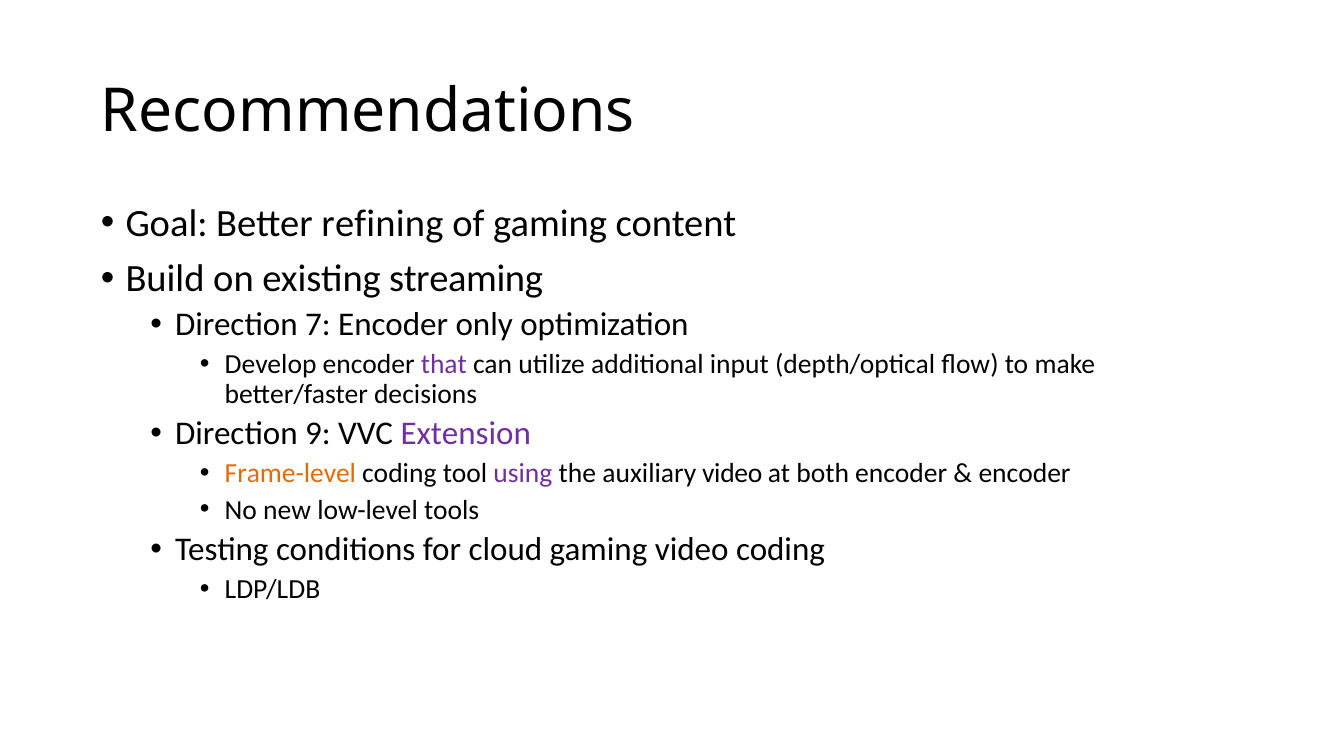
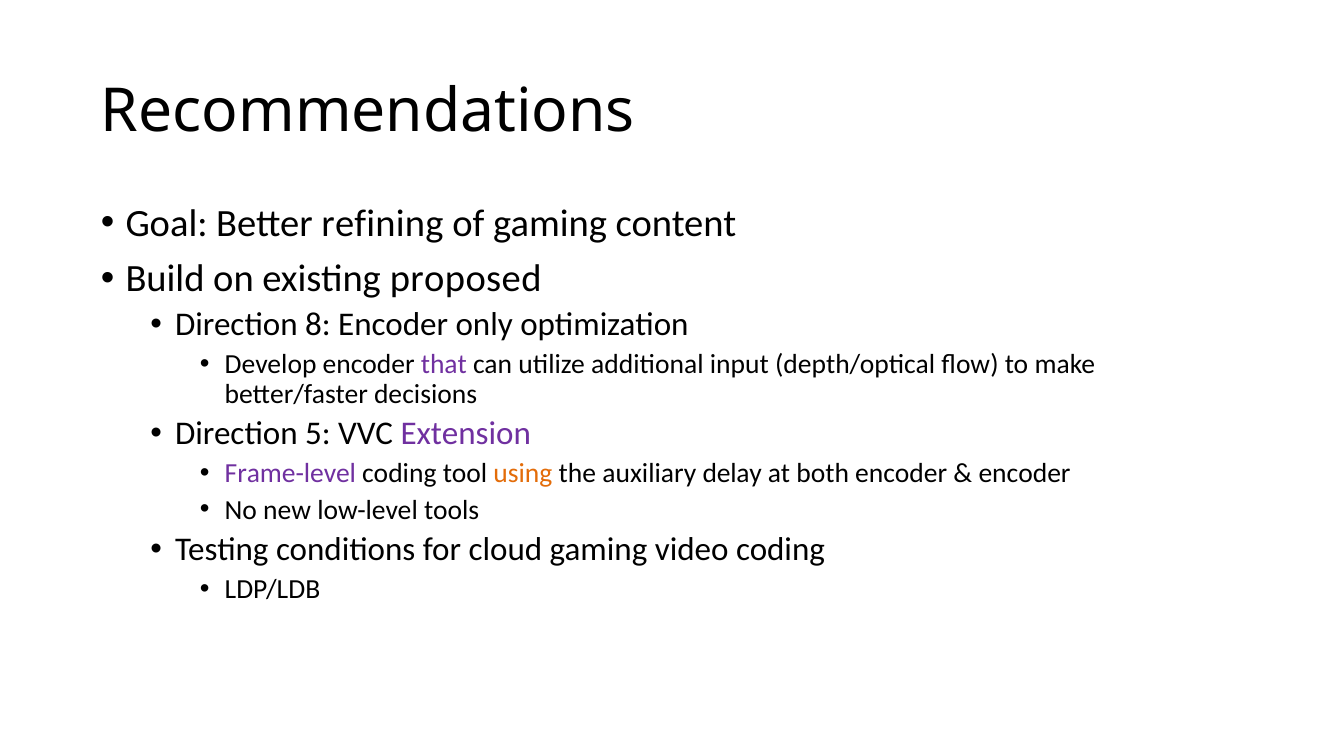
streaming: streaming -> proposed
7: 7 -> 8
9: 9 -> 5
Frame-level colour: orange -> purple
using colour: purple -> orange
auxiliary video: video -> delay
